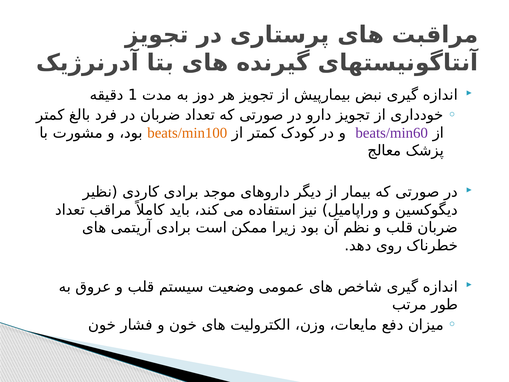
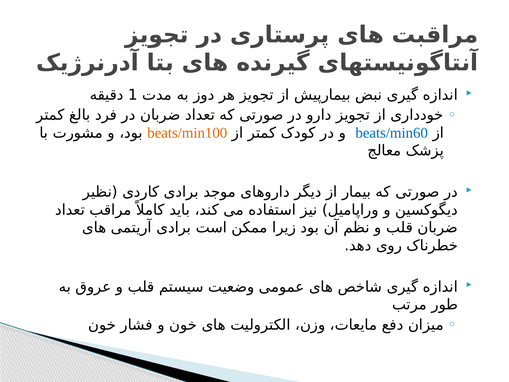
beats/min60 colour: purple -> blue
